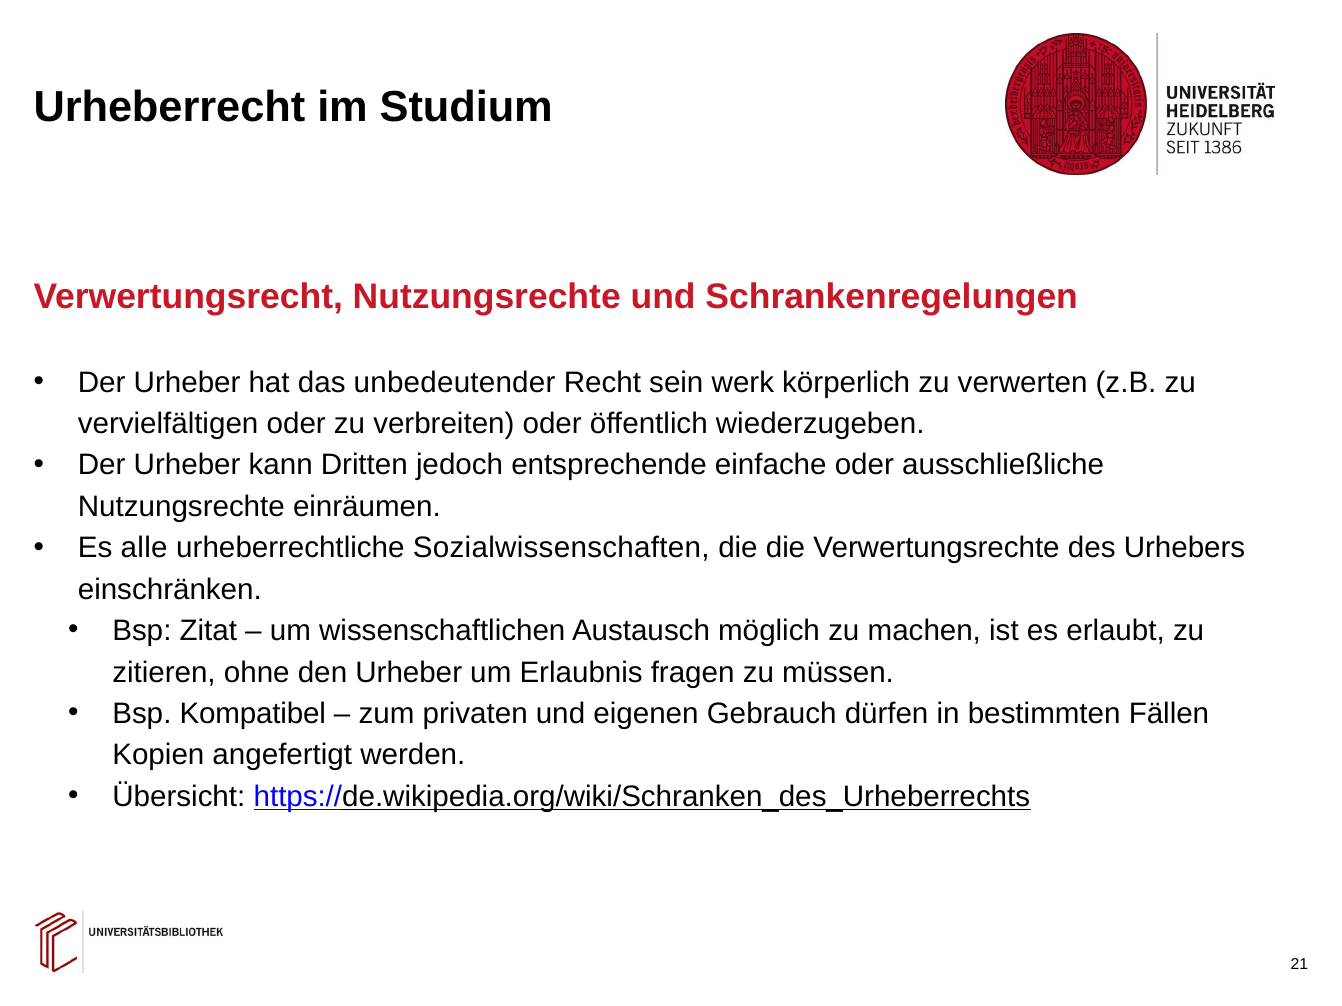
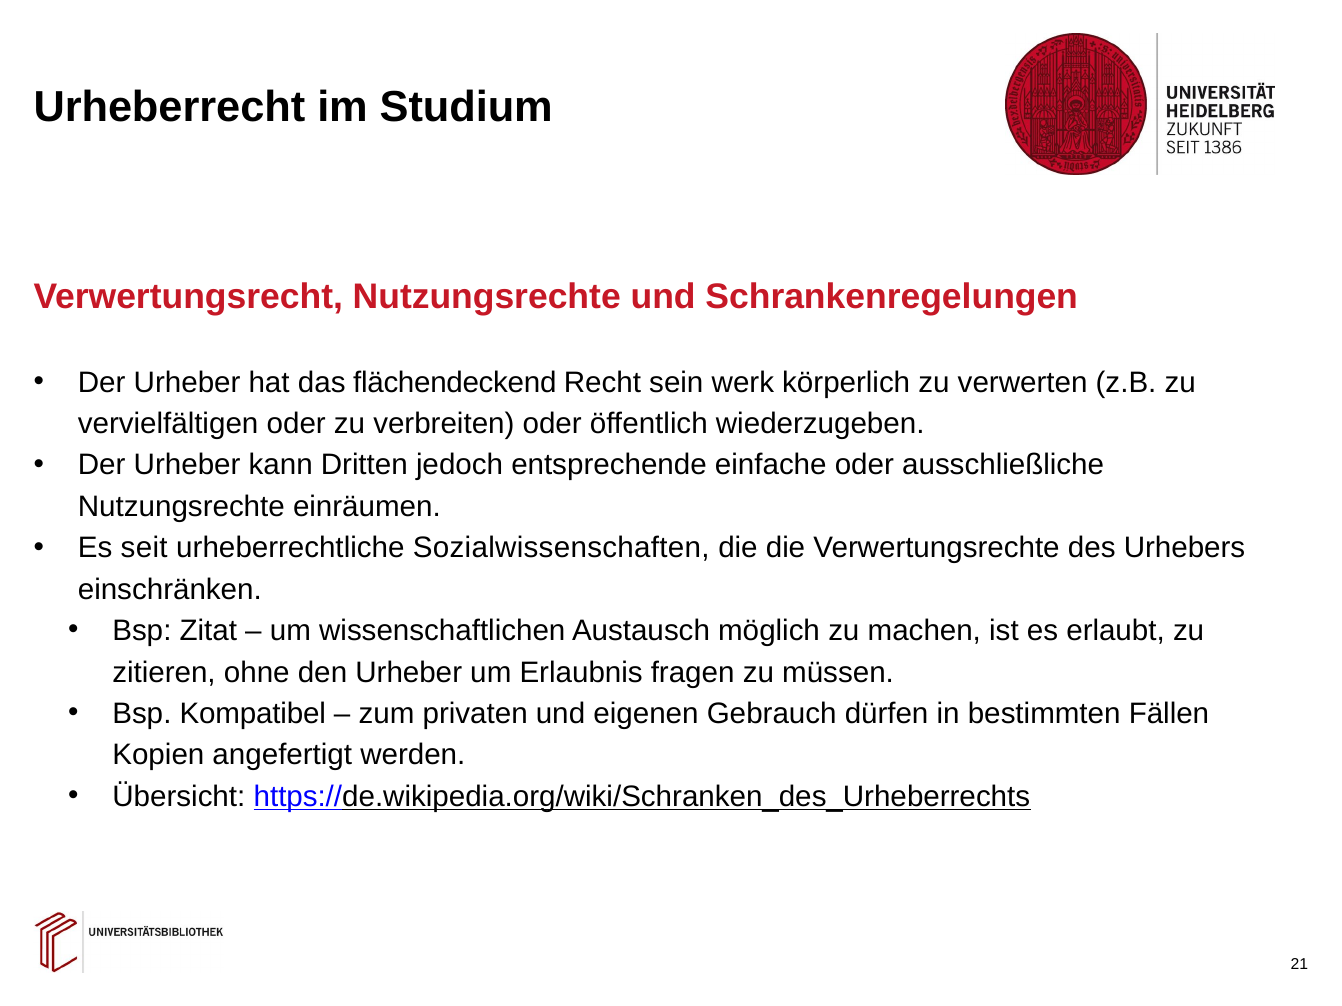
unbedeutender: unbedeutender -> flächendeckend
alle: alle -> seit
